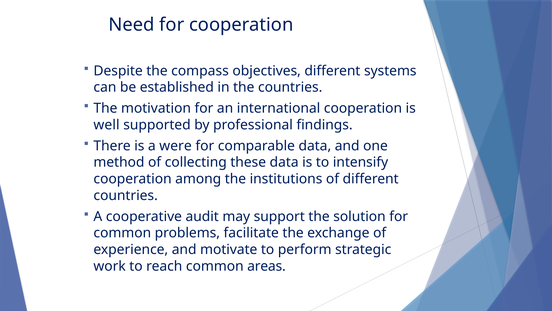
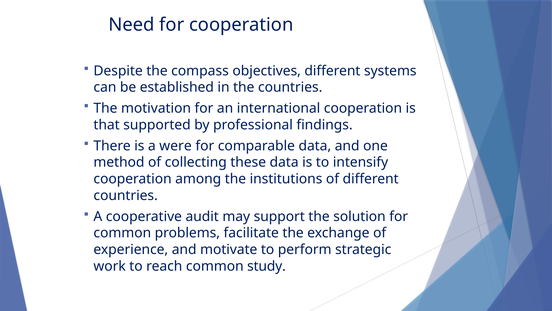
well: well -> that
areas: areas -> study
